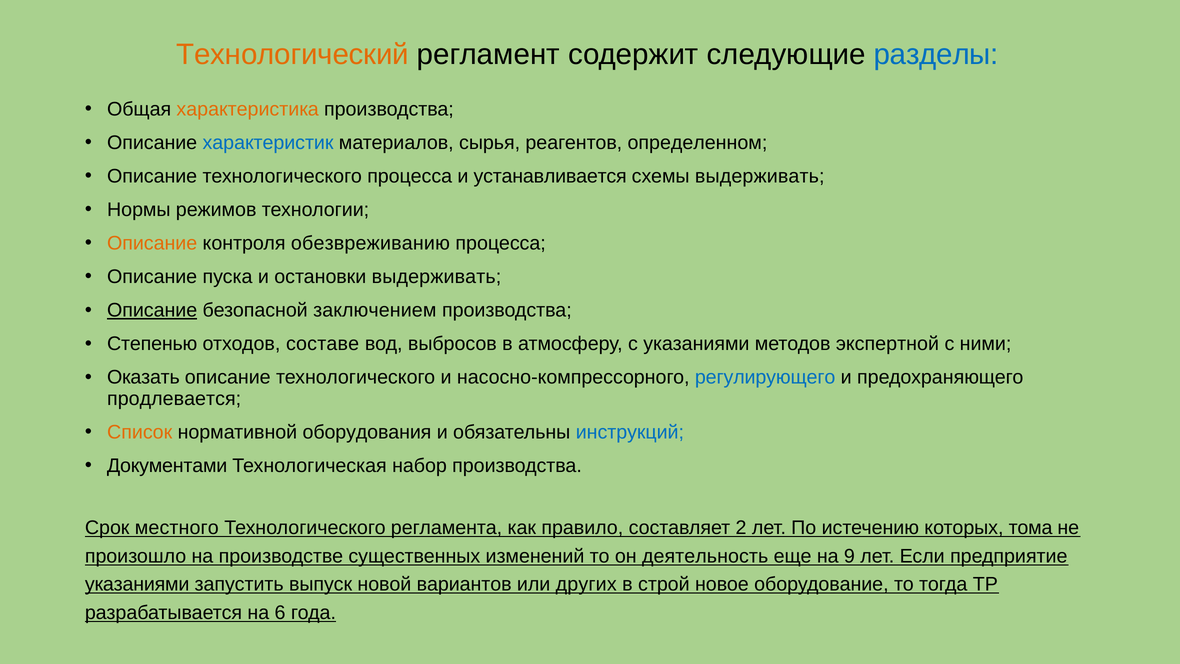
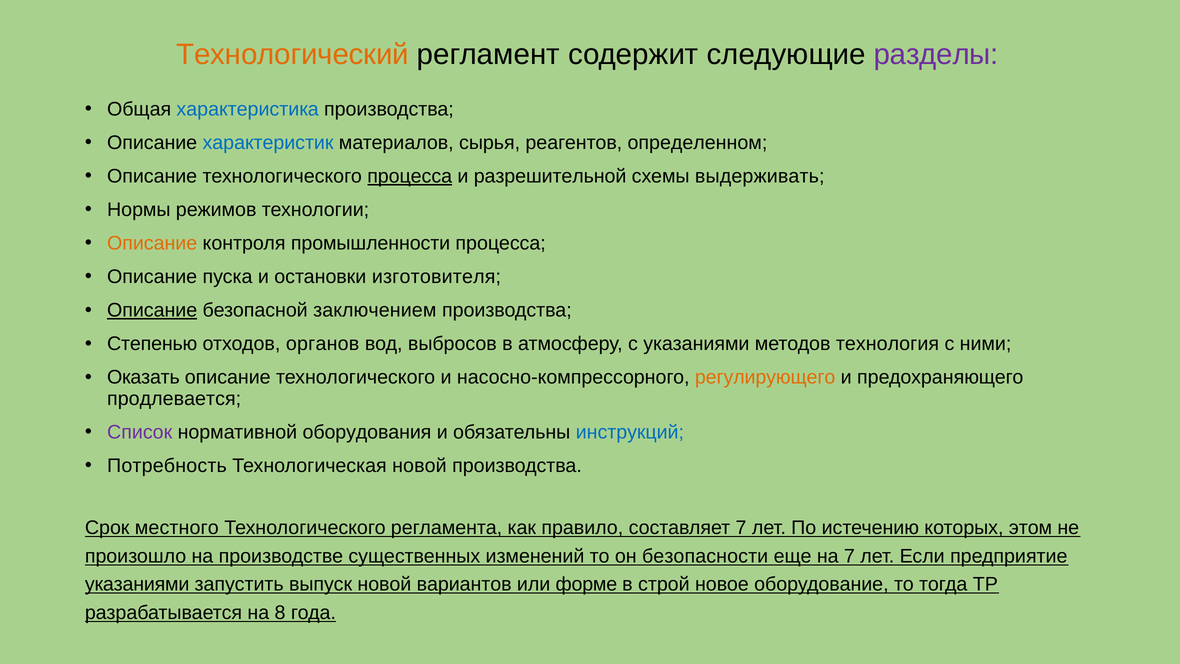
разделы colour: blue -> purple
характеристика colour: orange -> blue
процесса at (410, 176) underline: none -> present
устанавливается: устанавливается -> разрешительной
обезвреживанию: обезвреживанию -> промышленности
остановки выдерживать: выдерживать -> изготовителя
составе: составе -> органов
экспертной: экспертной -> технология
регулирующего colour: blue -> orange
Список colour: orange -> purple
Документами: Документами -> Потребность
Технологическая набор: набор -> новой
составляет 2: 2 -> 7
тома: тома -> этом
деятельность: деятельность -> безопасности
на 9: 9 -> 7
других: других -> форме
6: 6 -> 8
